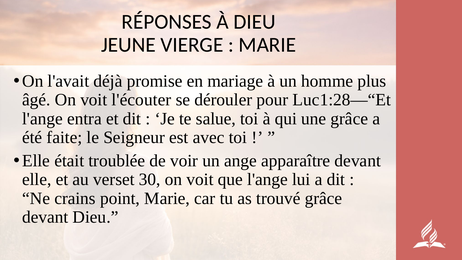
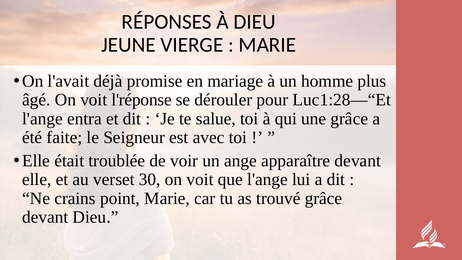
l'écouter: l'écouter -> l'réponse
